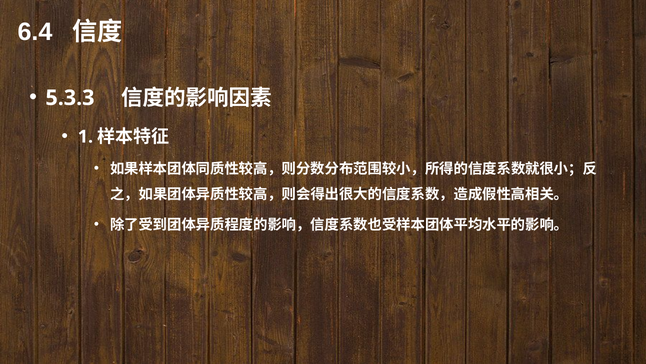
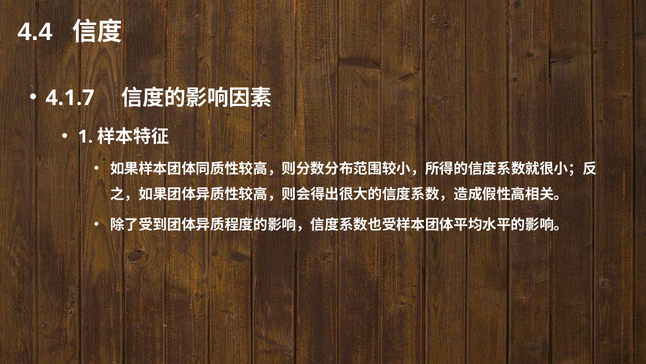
6.4: 6.4 -> 4.4
5.3.3: 5.3.3 -> 4.1.7
